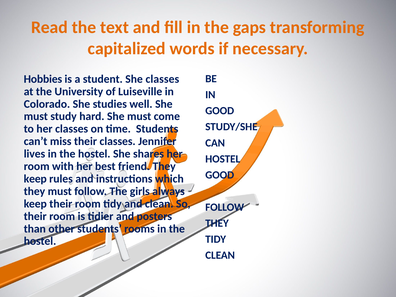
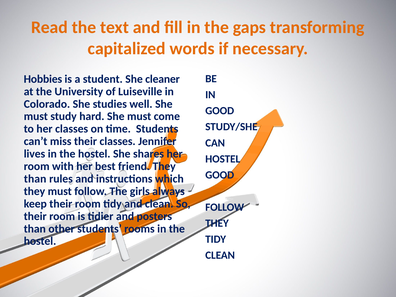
She classes: classes -> cleaner
keep at (35, 179): keep -> than
